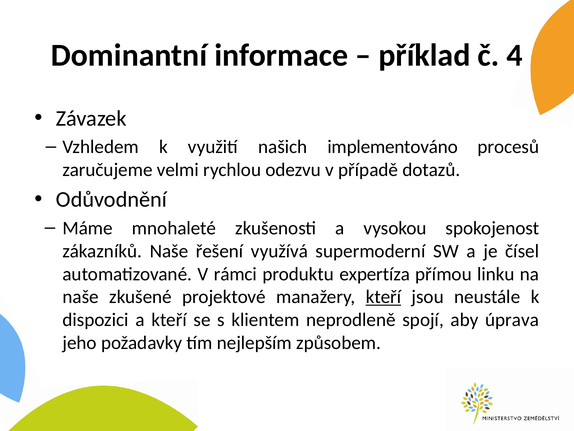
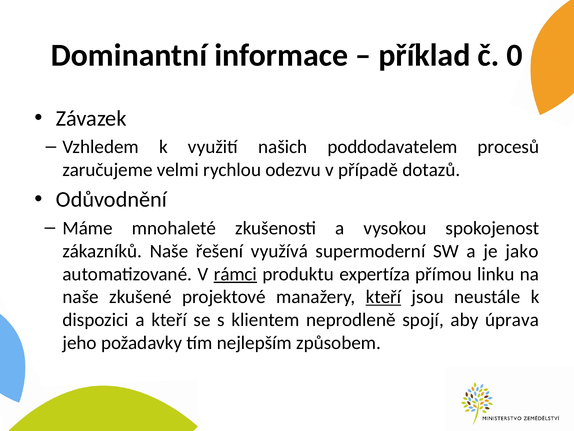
4: 4 -> 0
implementováno: implementováno -> poddodavatelem
čísel: čísel -> jako
rámci underline: none -> present
